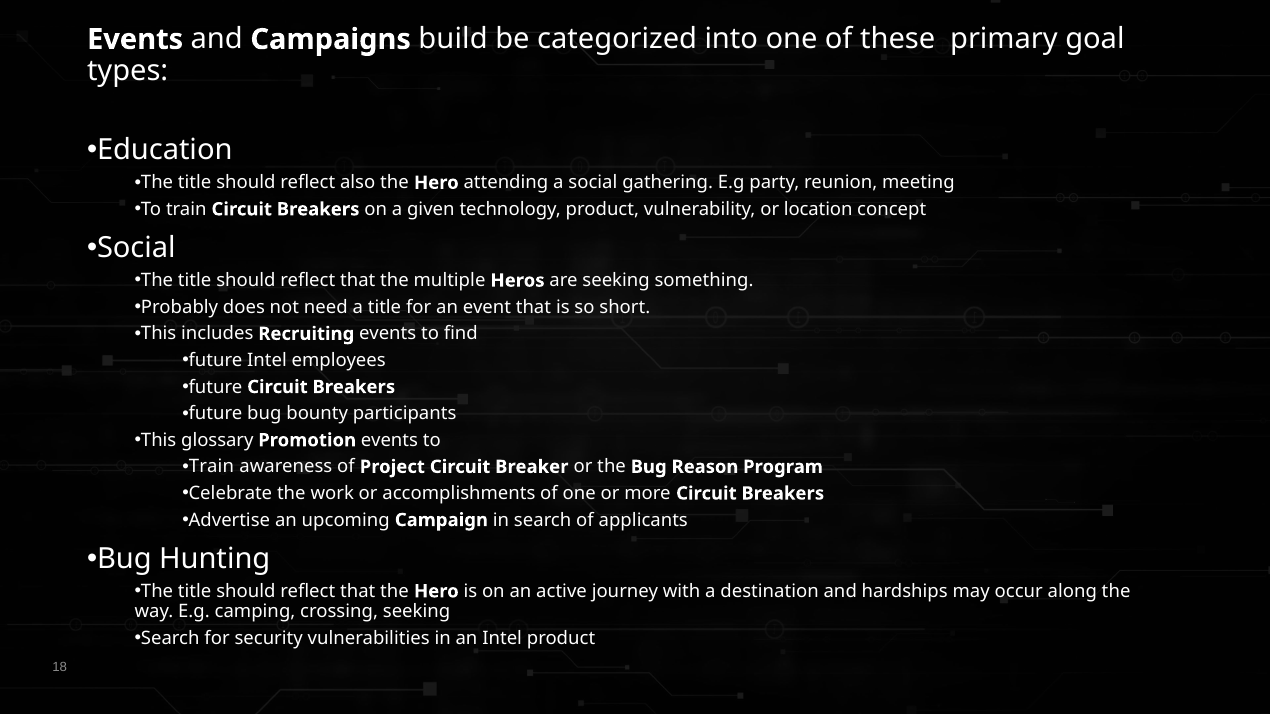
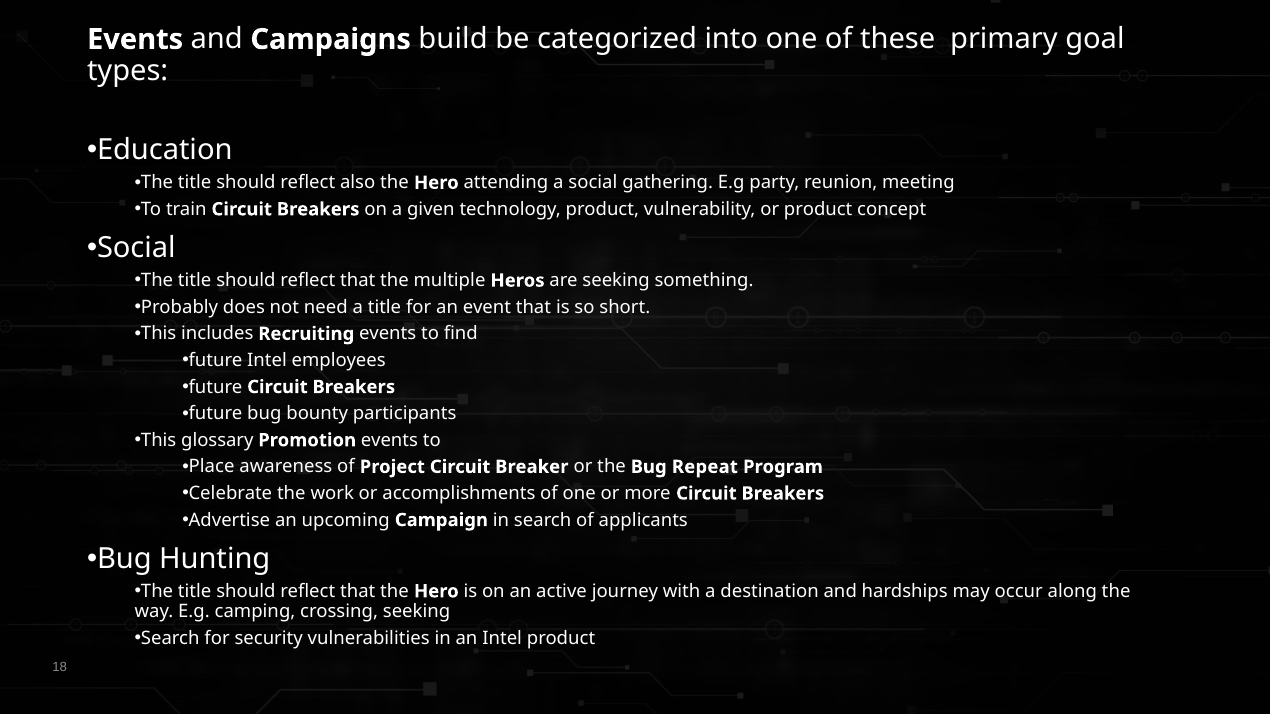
or location: location -> product
Train at (211, 467): Train -> Place
Reason: Reason -> Repeat
